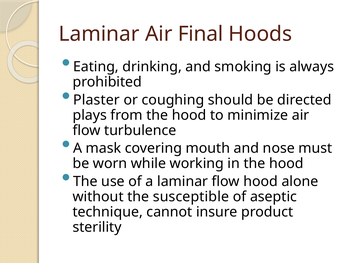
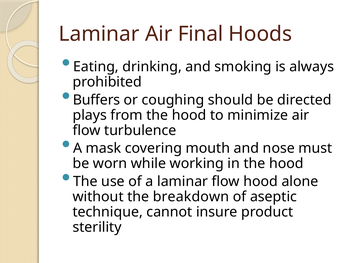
Plaster: Plaster -> Buffers
susceptible: susceptible -> breakdown
